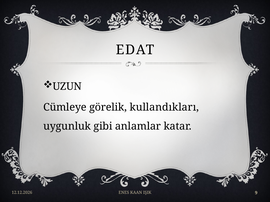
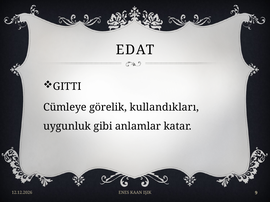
UZUN: UZUN -> GITTI
